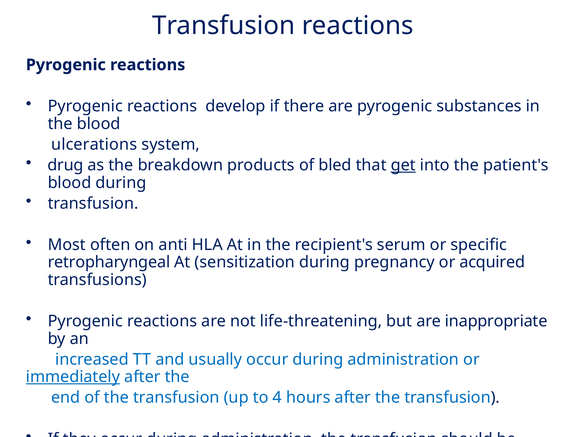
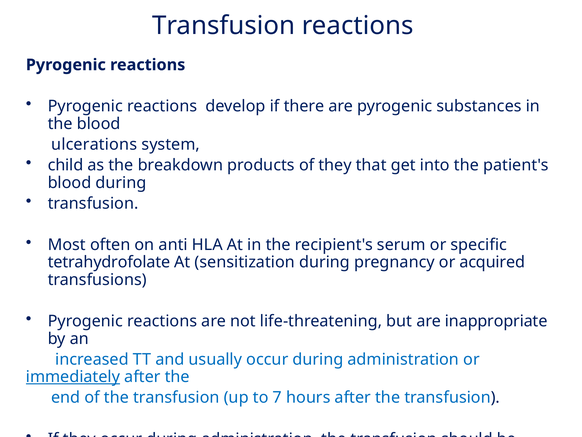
drug: drug -> child
of bled: bled -> they
get underline: present -> none
retropharyngeal: retropharyngeal -> tetrahydrofolate
4: 4 -> 7
